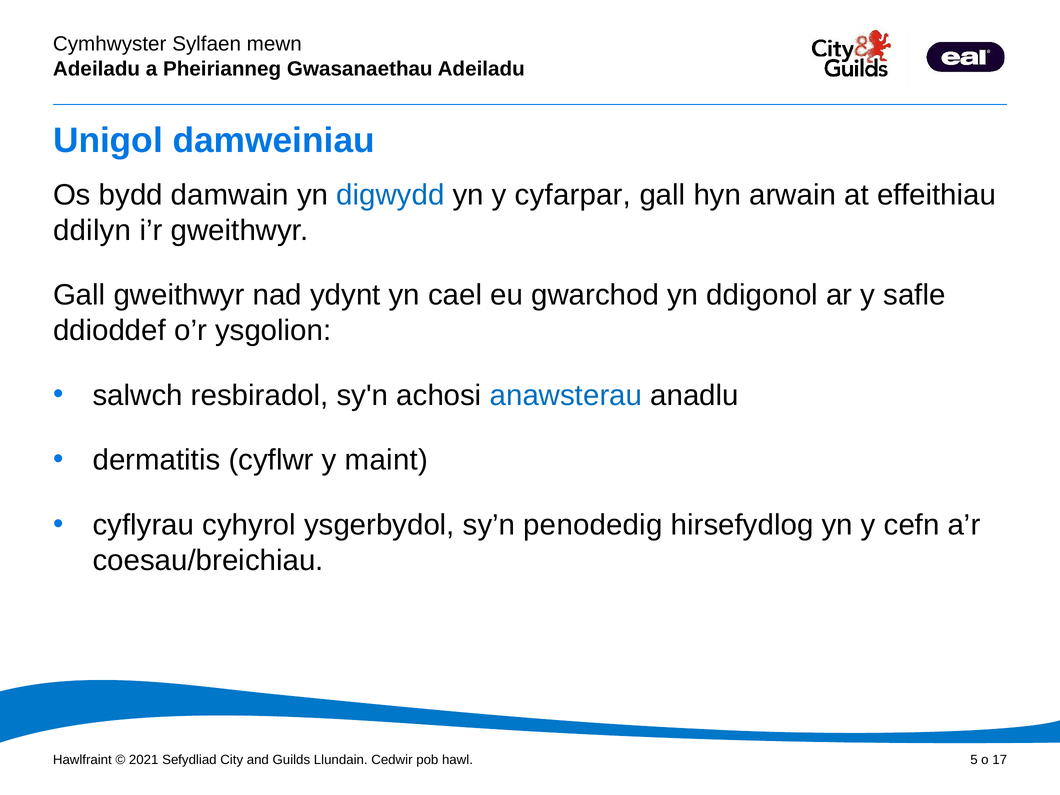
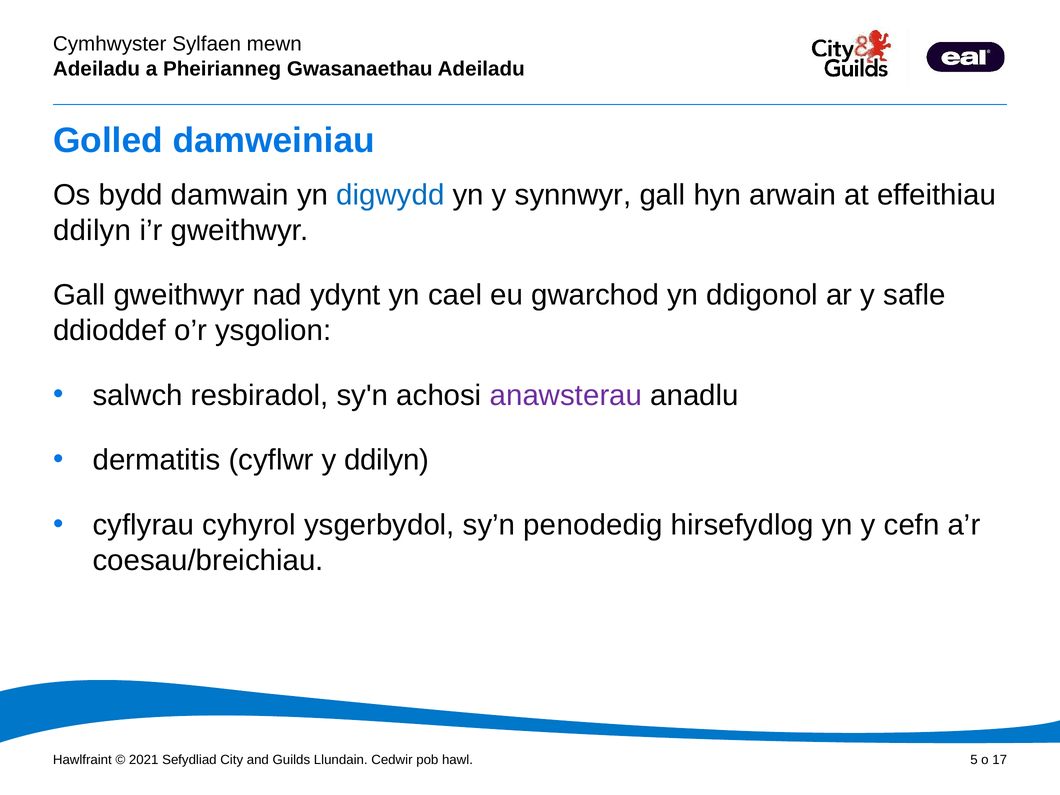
Unigol: Unigol -> Golled
cyfarpar: cyfarpar -> synnwyr
anawsterau colour: blue -> purple
y maint: maint -> ddilyn
